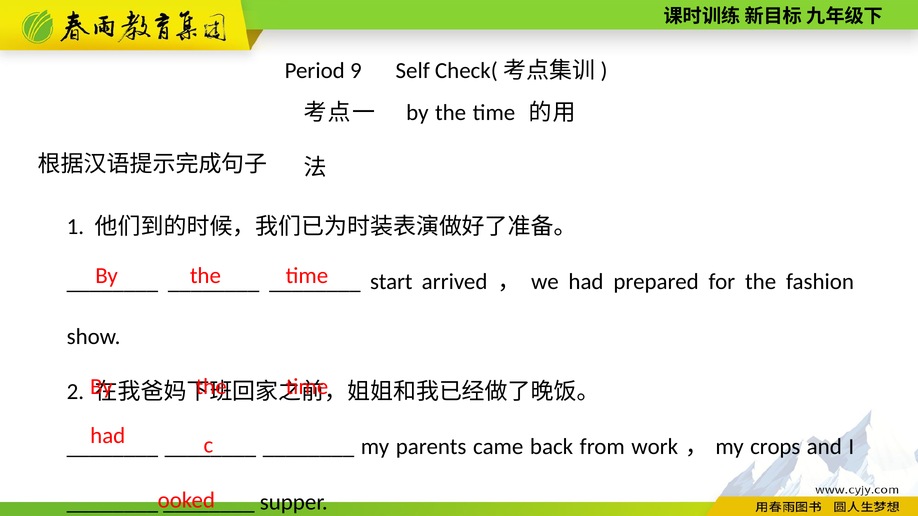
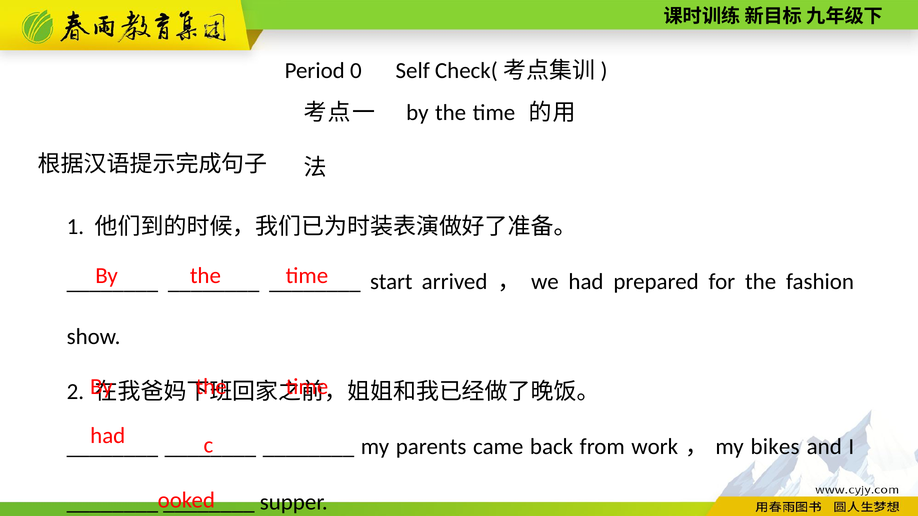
9: 9 -> 0
crops: crops -> bikes
